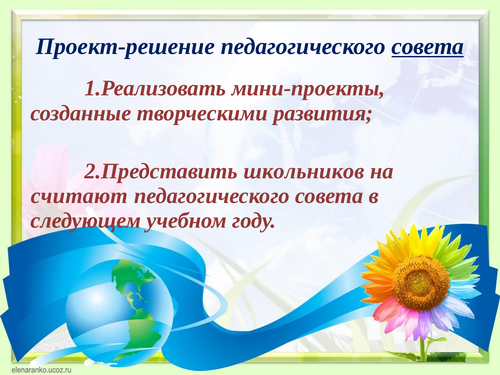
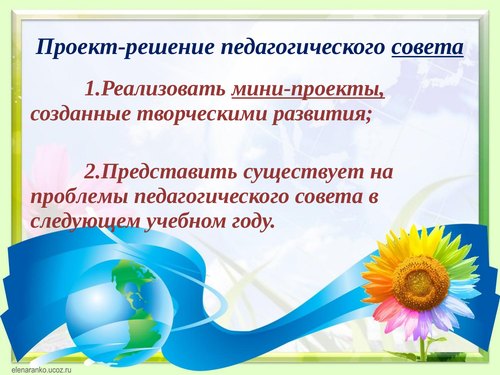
мини-проекты underline: none -> present
школьников: школьников -> существует
считают: считают -> проблемы
